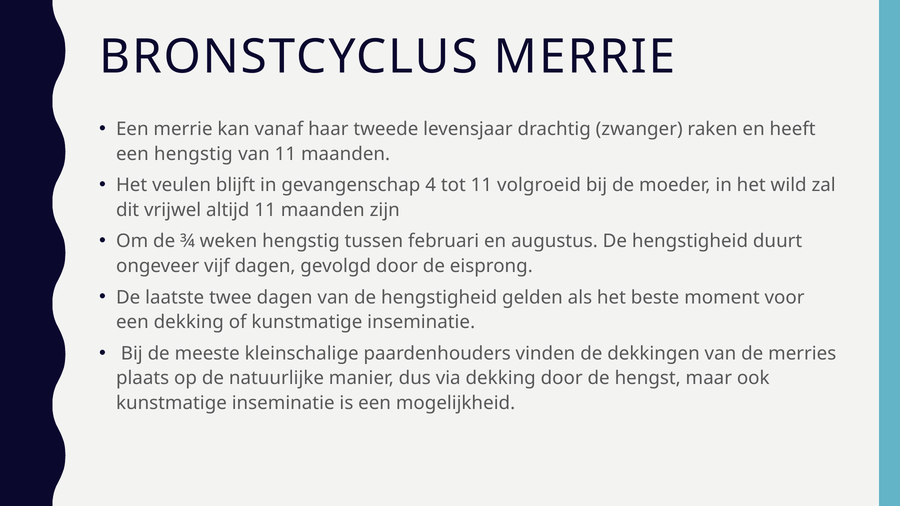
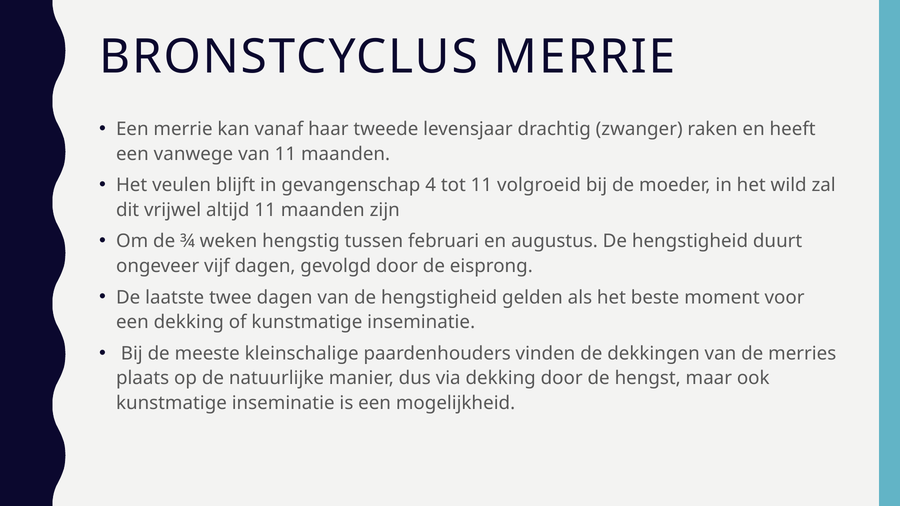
een hengstig: hengstig -> vanwege
